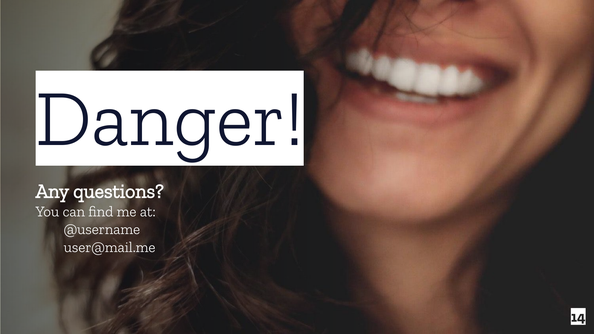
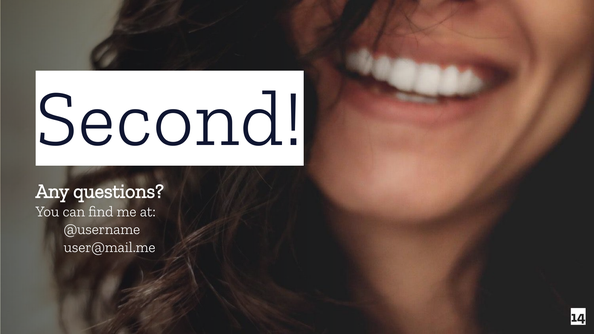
Danger: Danger -> Second
